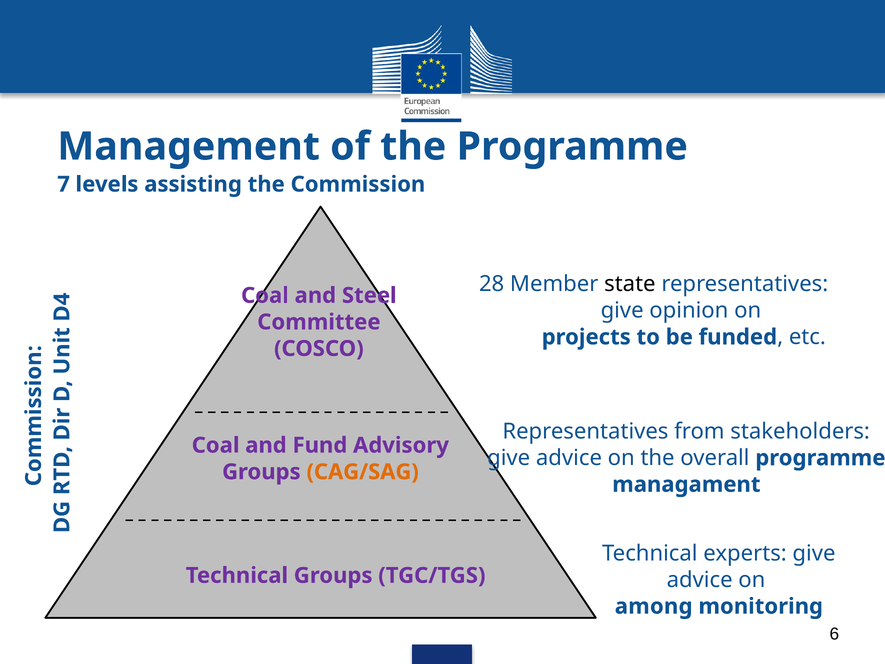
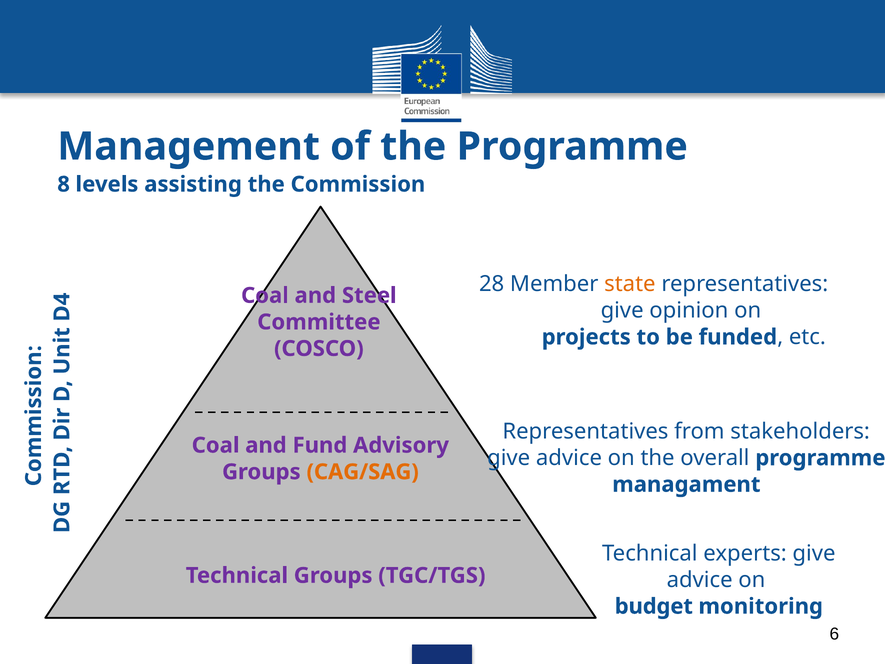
7: 7 -> 8
state colour: black -> orange
among: among -> budget
